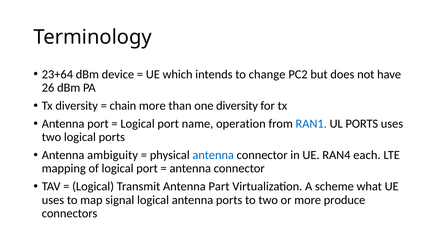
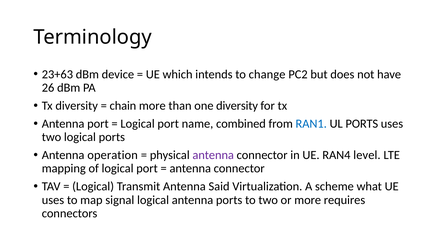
23+64: 23+64 -> 23+63
operation: operation -> combined
ambiguity: ambiguity -> operation
antenna at (213, 155) colour: blue -> purple
each: each -> level
Part: Part -> Said
produce: produce -> requires
